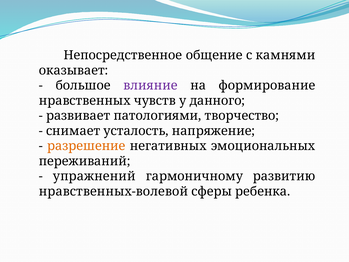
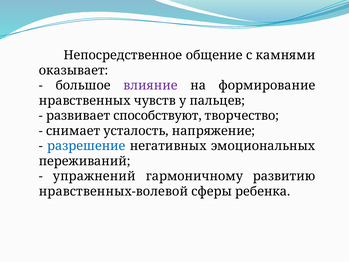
данного: данного -> пальцев
патологиями: патологиями -> способствуют
разрешение colour: orange -> blue
